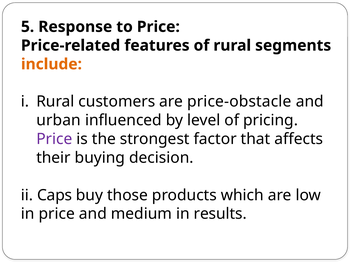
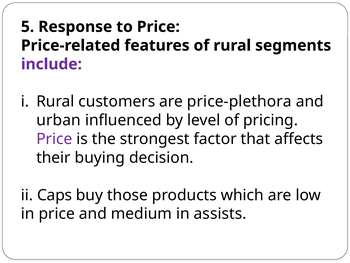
include colour: orange -> purple
price-obstacle: price-obstacle -> price-plethora
results: results -> assists
